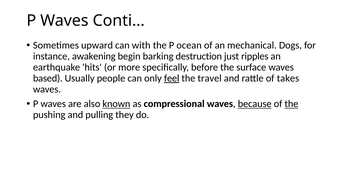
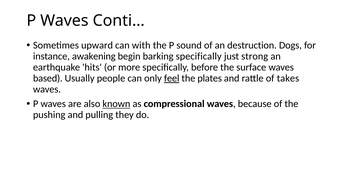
ocean: ocean -> sound
mechanical: mechanical -> destruction
barking destruction: destruction -> specifically
ripples: ripples -> strong
travel: travel -> plates
because underline: present -> none
the at (291, 104) underline: present -> none
